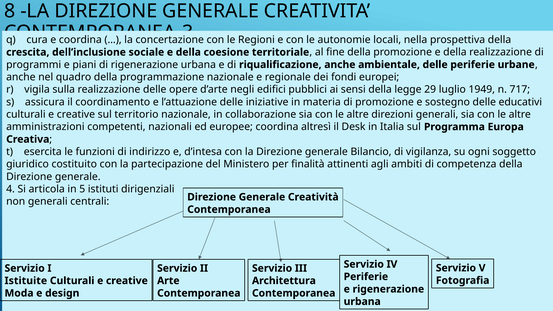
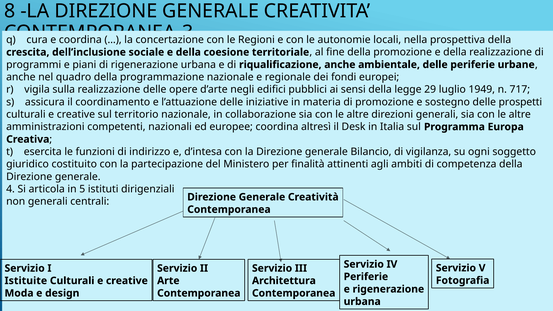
educativi: educativi -> prospetti
